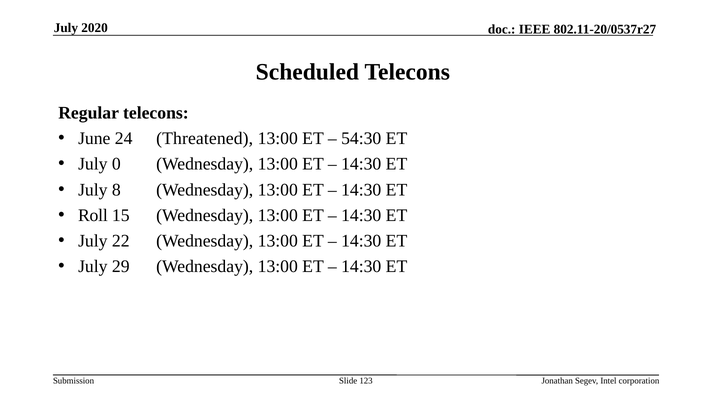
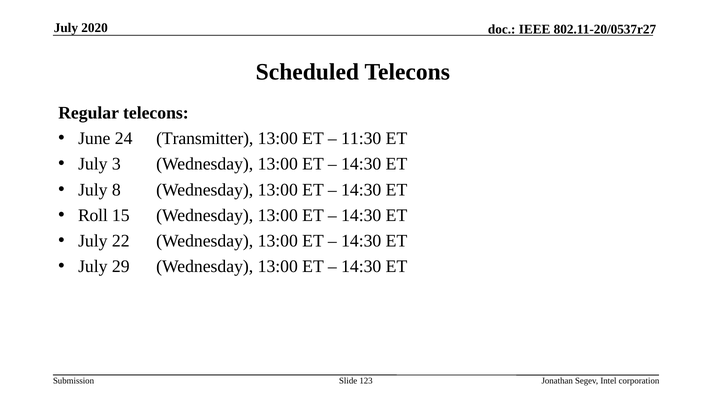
Threatened: Threatened -> Transmitter
54:30: 54:30 -> 11:30
0: 0 -> 3
